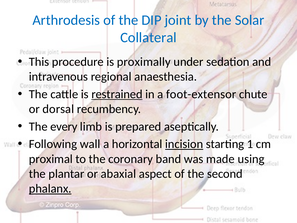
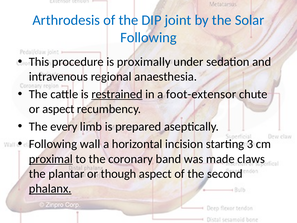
Collateral at (148, 37): Collateral -> Following
or dorsal: dorsal -> aspect
incision underline: present -> none
1: 1 -> 3
proximal underline: none -> present
using: using -> claws
abaxial: abaxial -> though
